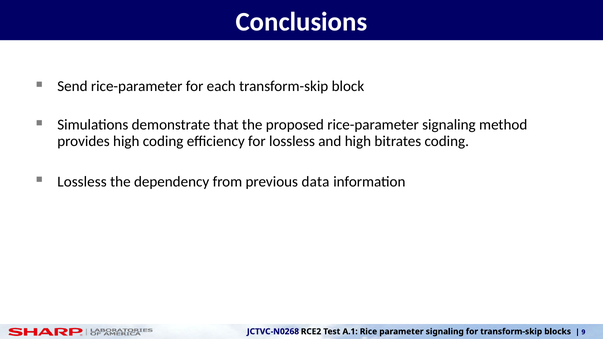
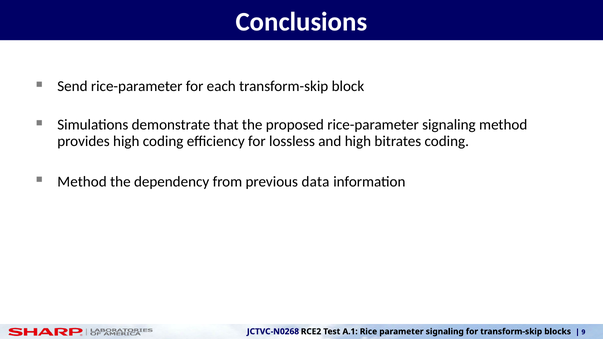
Lossless at (82, 182): Lossless -> Method
